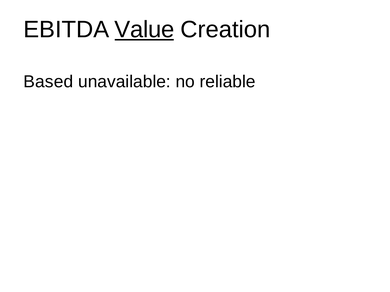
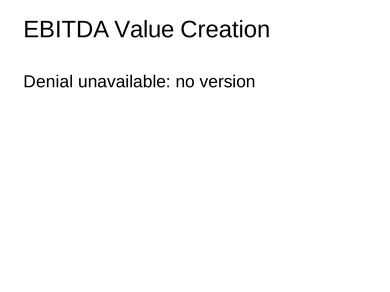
Value underline: present -> none
Based: Based -> Denial
reliable: reliable -> version
